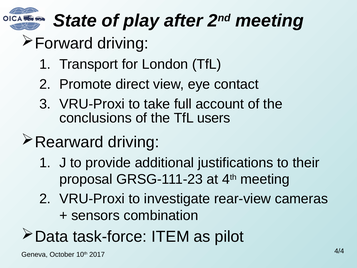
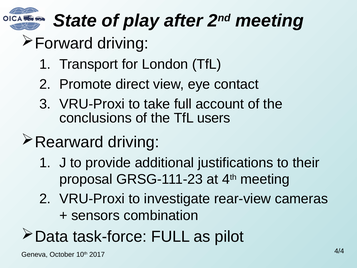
task-force ITEM: ITEM -> FULL
